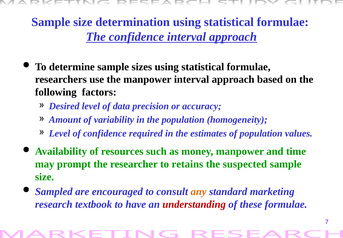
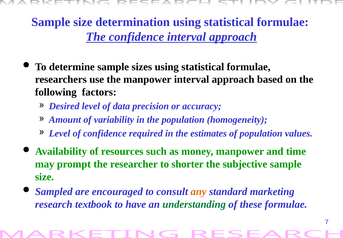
retains: retains -> shorter
suspected: suspected -> subjective
understanding colour: red -> green
